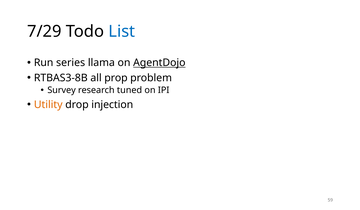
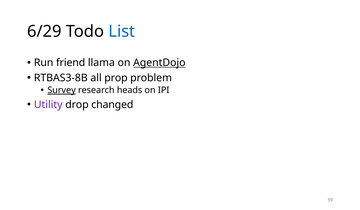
7/29: 7/29 -> 6/29
series: series -> friend
Survey underline: none -> present
tuned: tuned -> heads
Utility colour: orange -> purple
injection: injection -> changed
